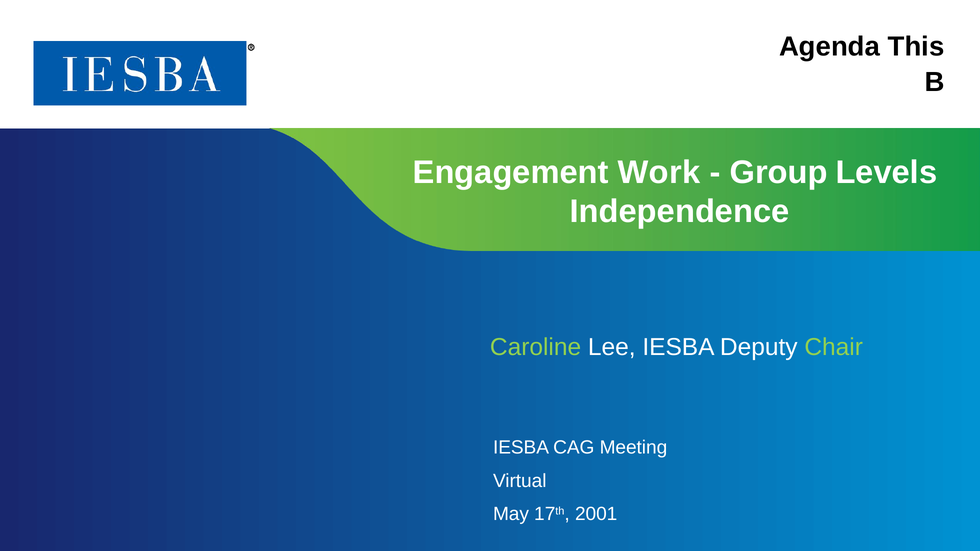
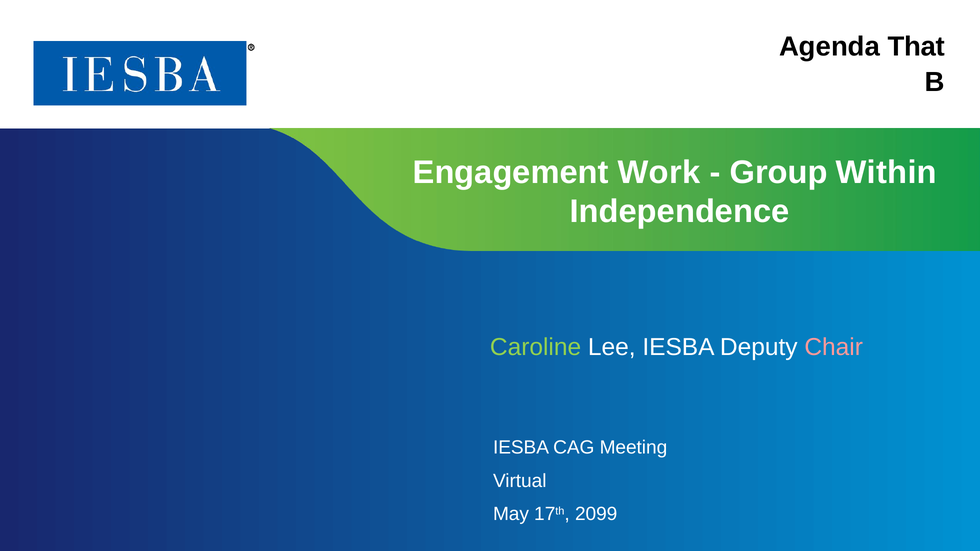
This: This -> That
Levels: Levels -> Within
Chair colour: light green -> pink
2001: 2001 -> 2099
